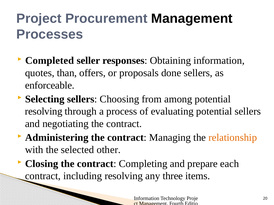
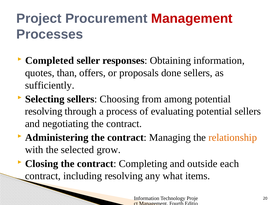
Management at (192, 18) colour: black -> red
enforceable: enforceable -> sufficiently
other: other -> grow
prepare: prepare -> outside
three: three -> what
